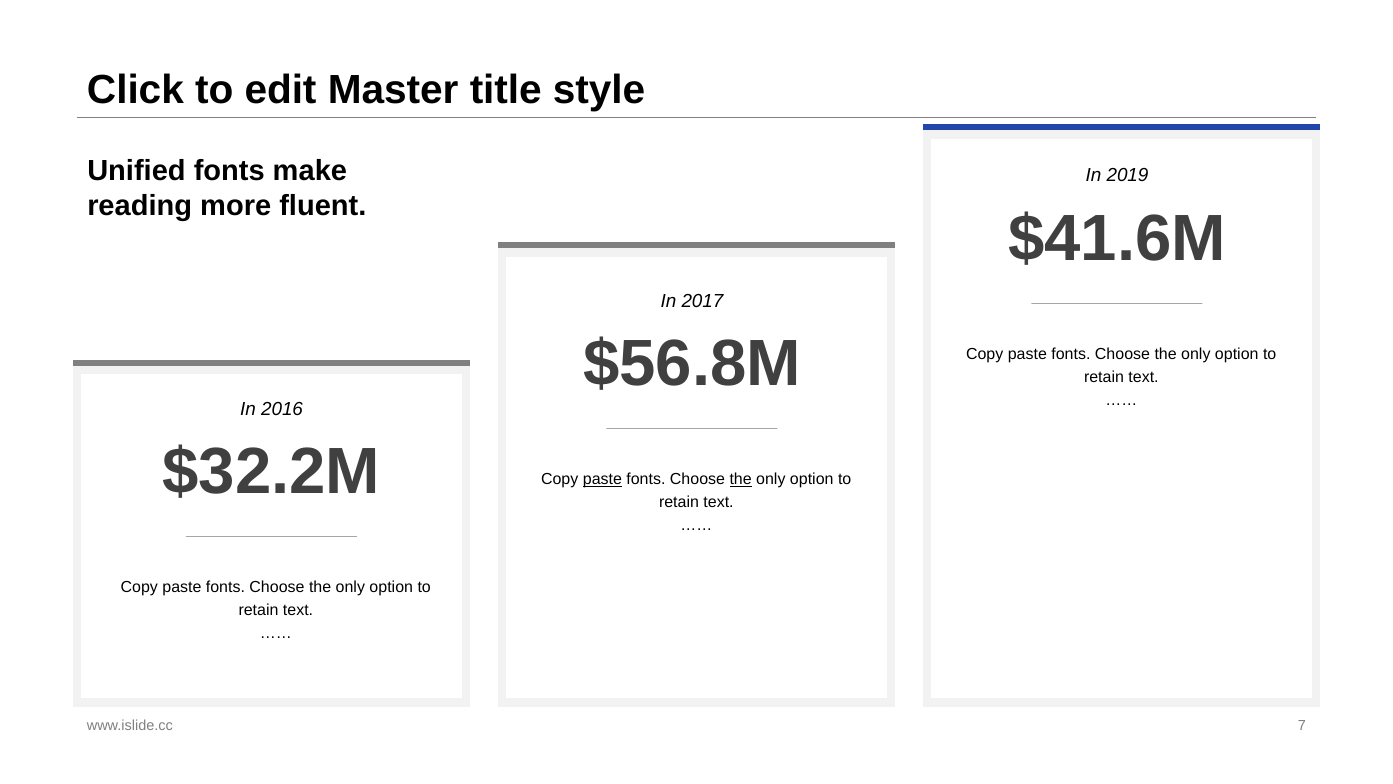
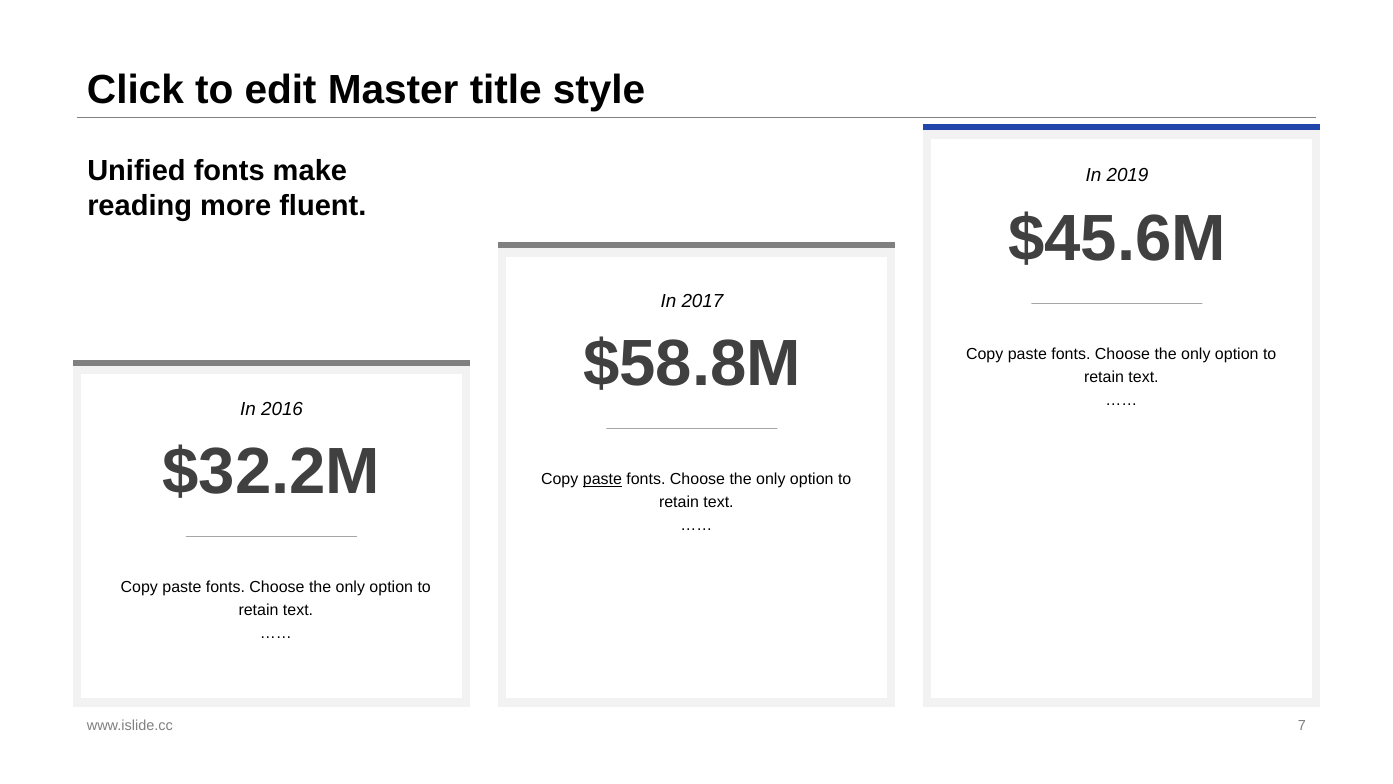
$41.6M: $41.6M -> $45.6M
$56.8M: $56.8M -> $58.8M
the at (741, 479) underline: present -> none
